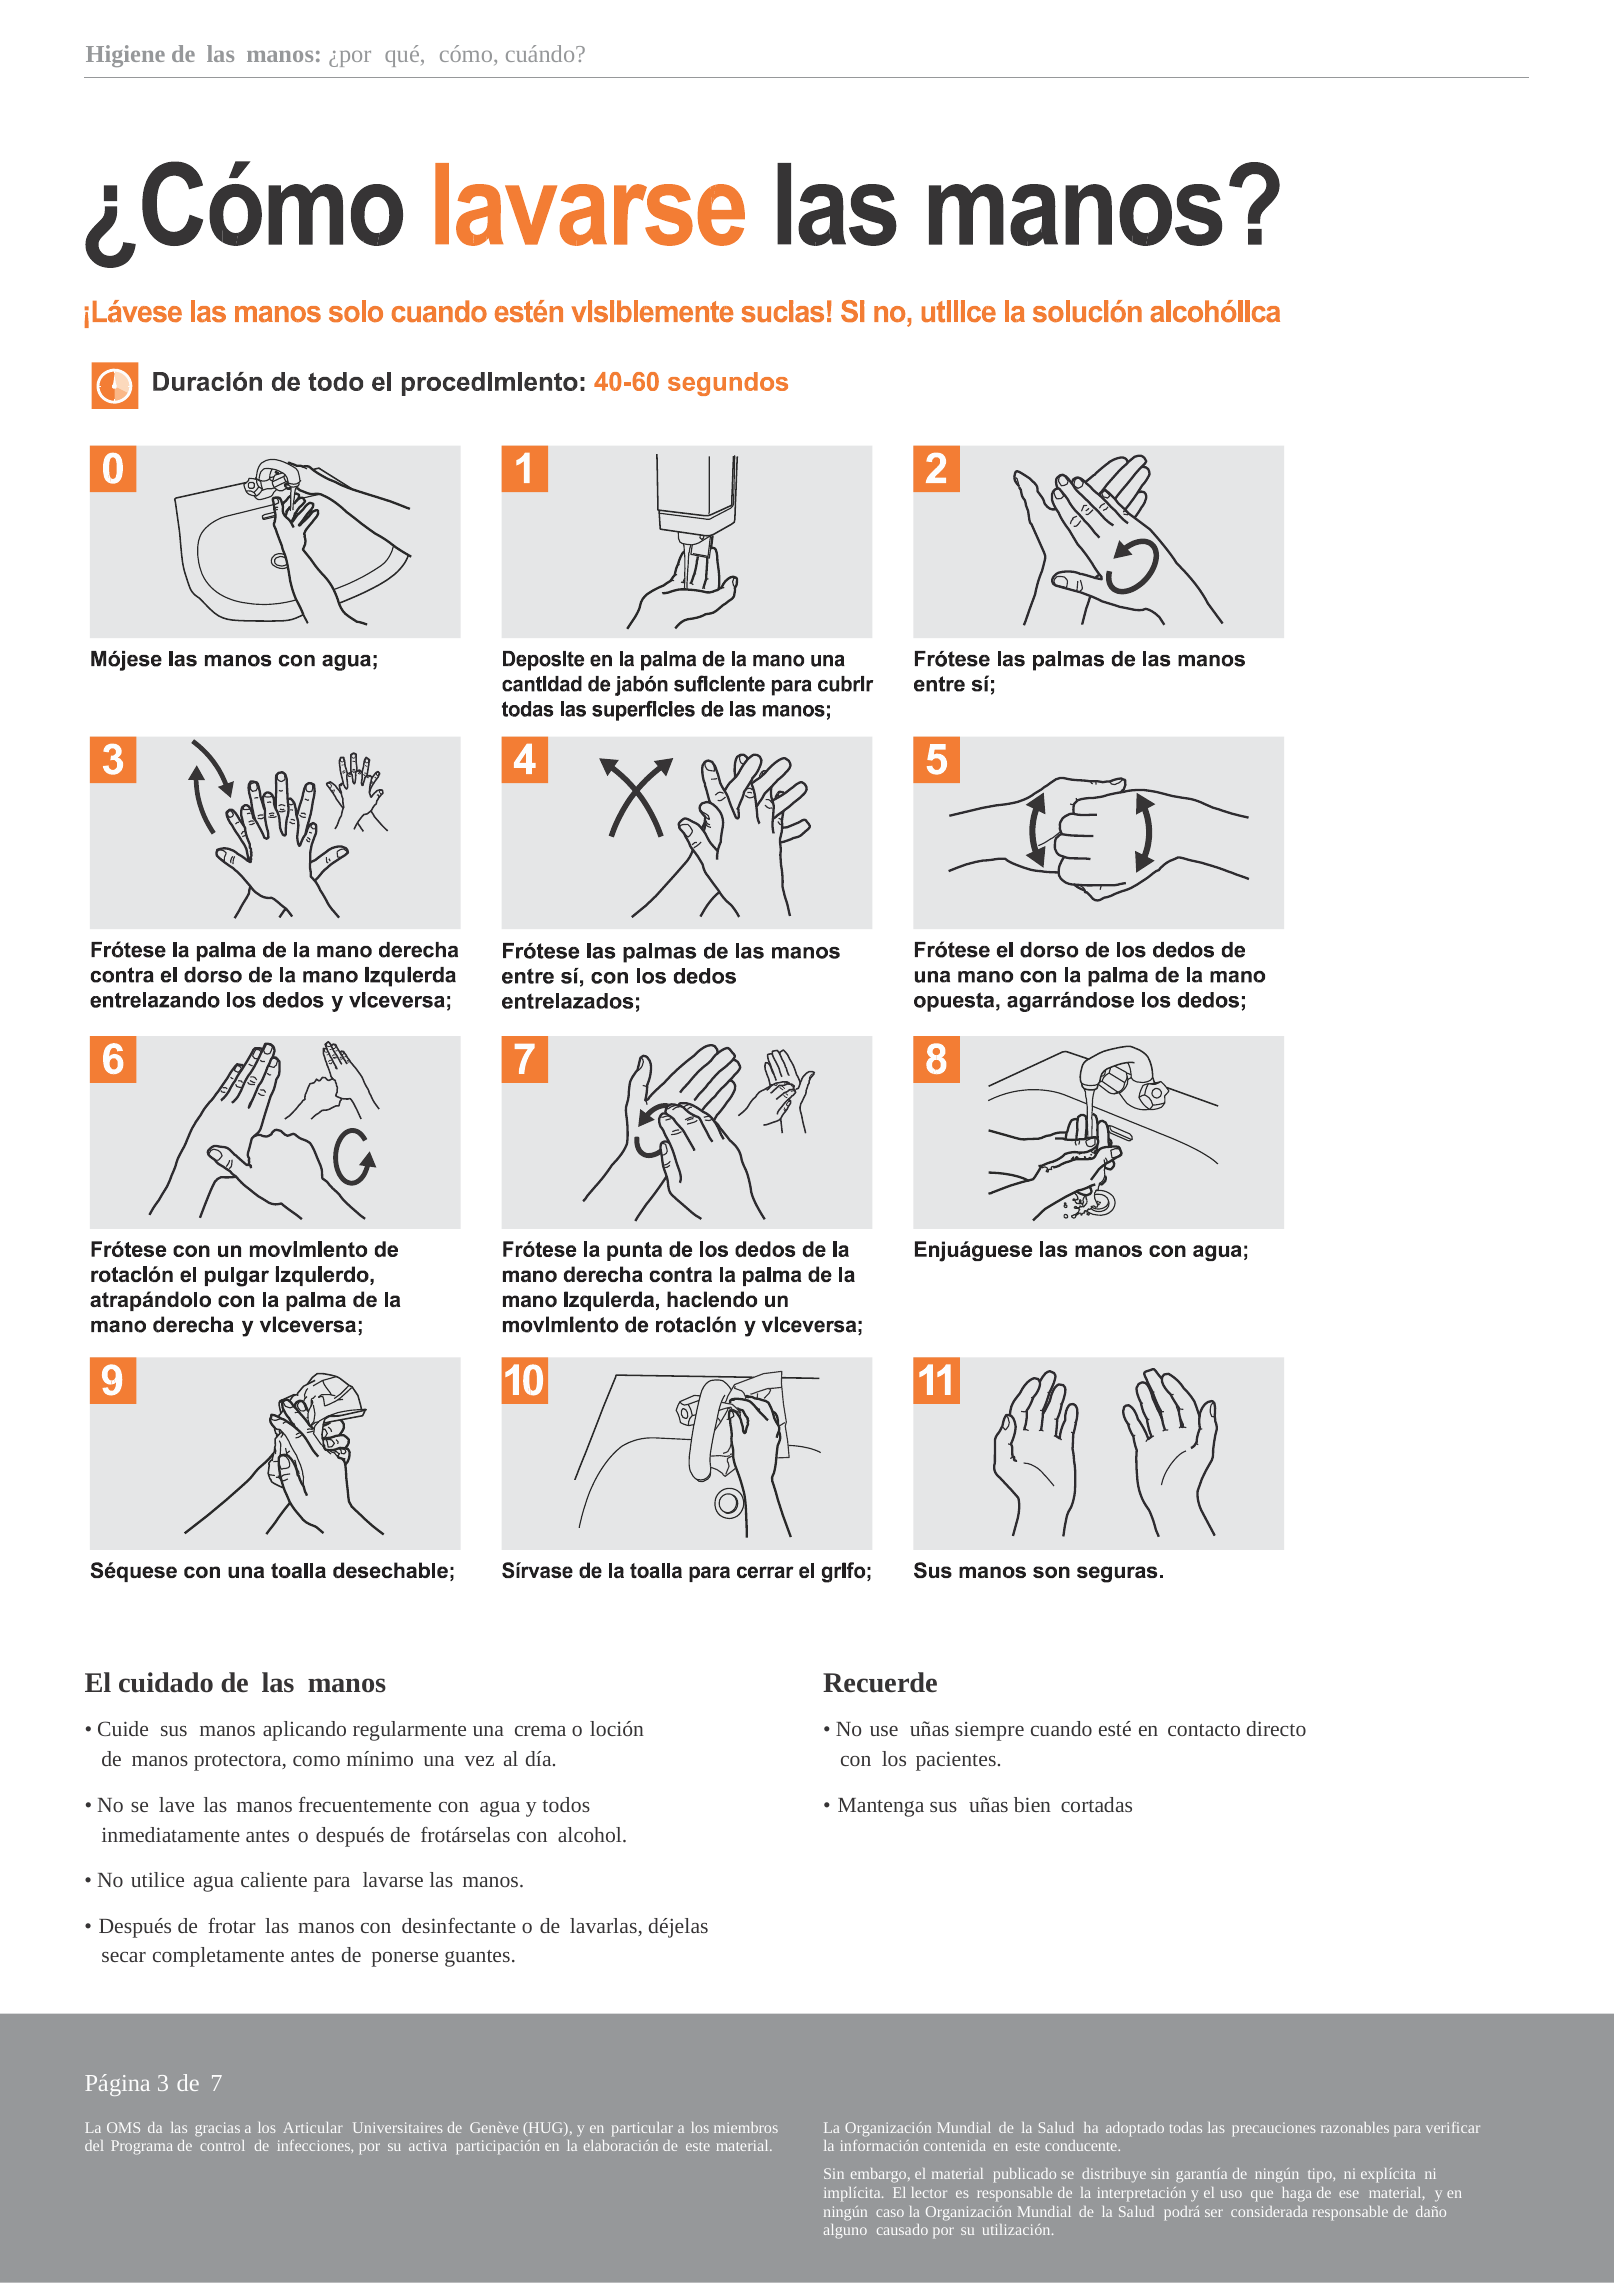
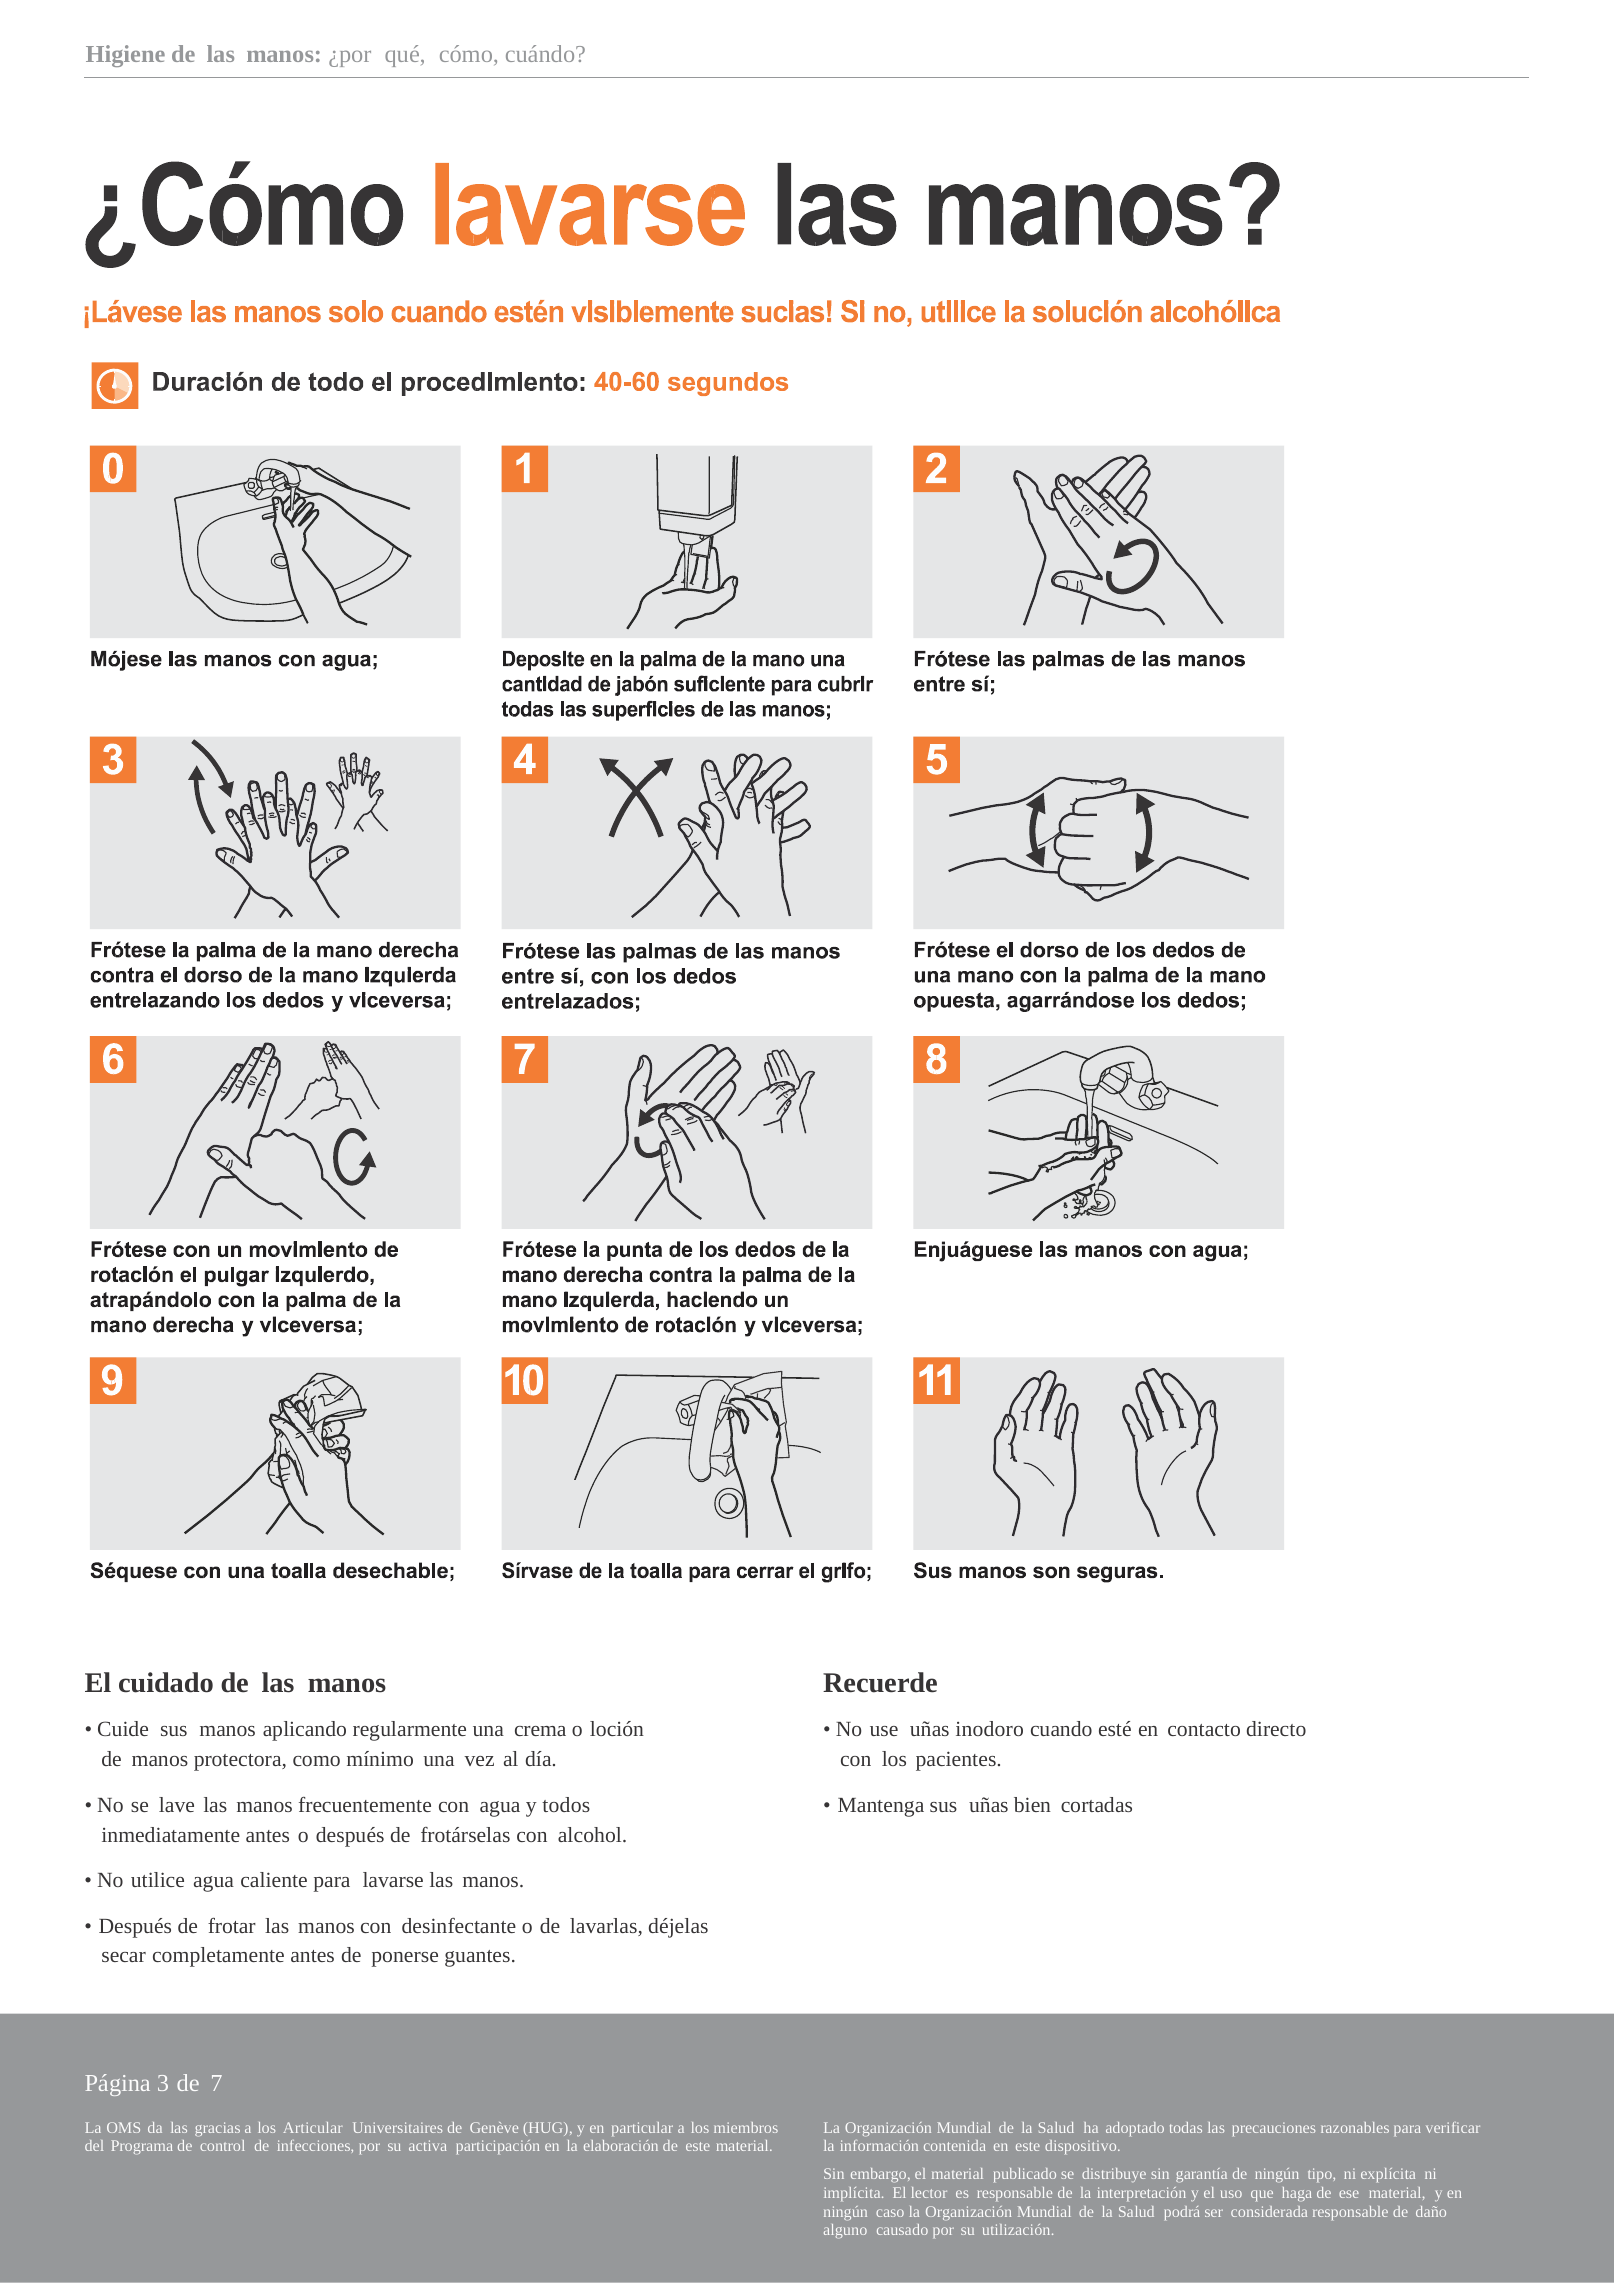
siempre: siempre -> inodoro
conducente: conducente -> dispositivo
